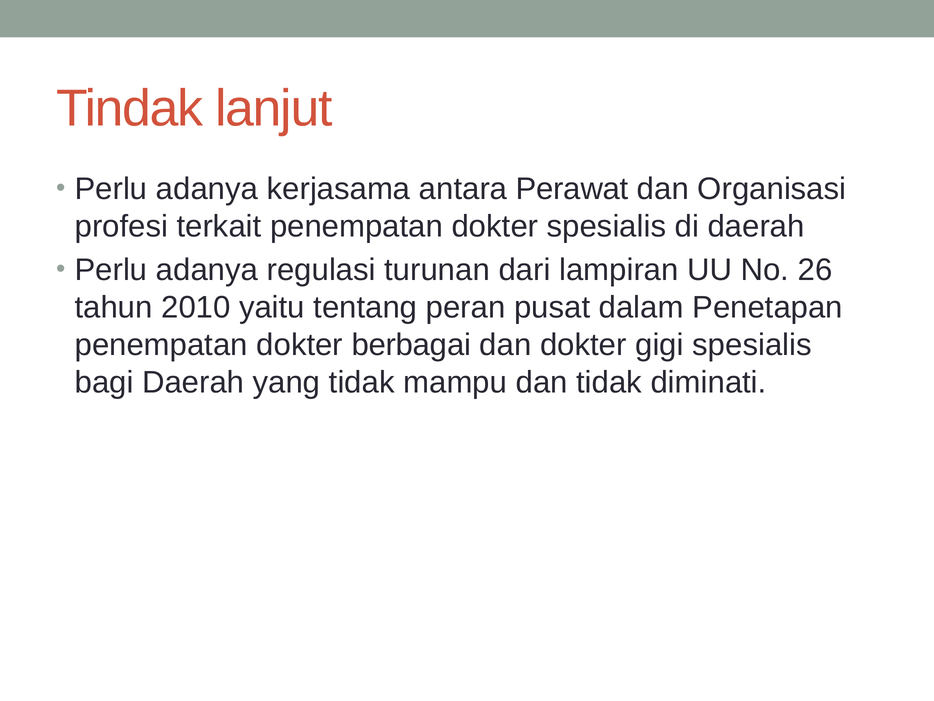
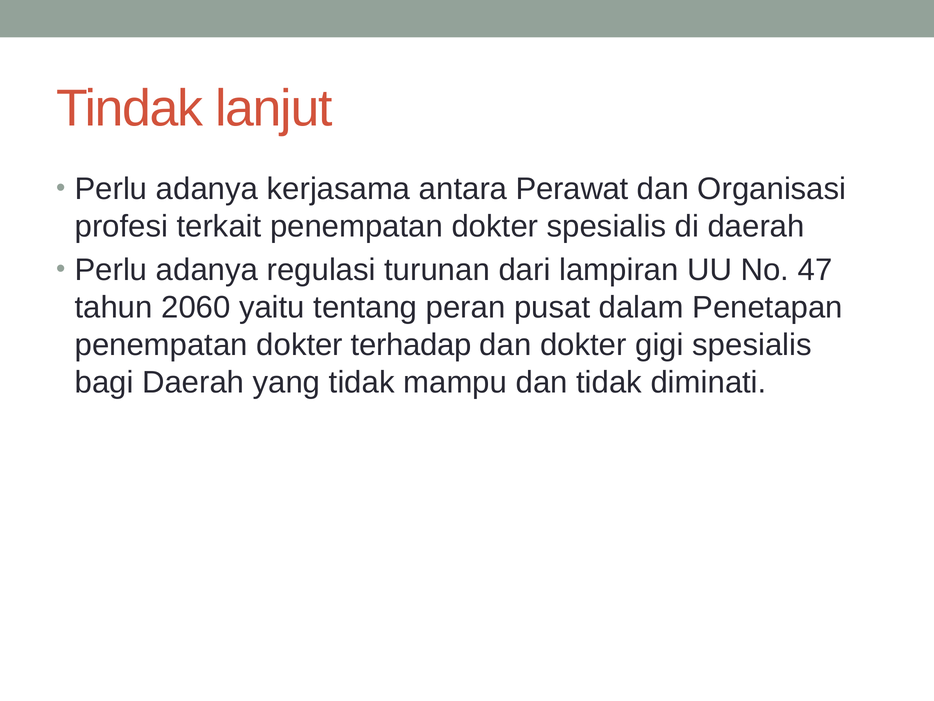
26: 26 -> 47
2010: 2010 -> 2060
berbagai: berbagai -> terhadap
